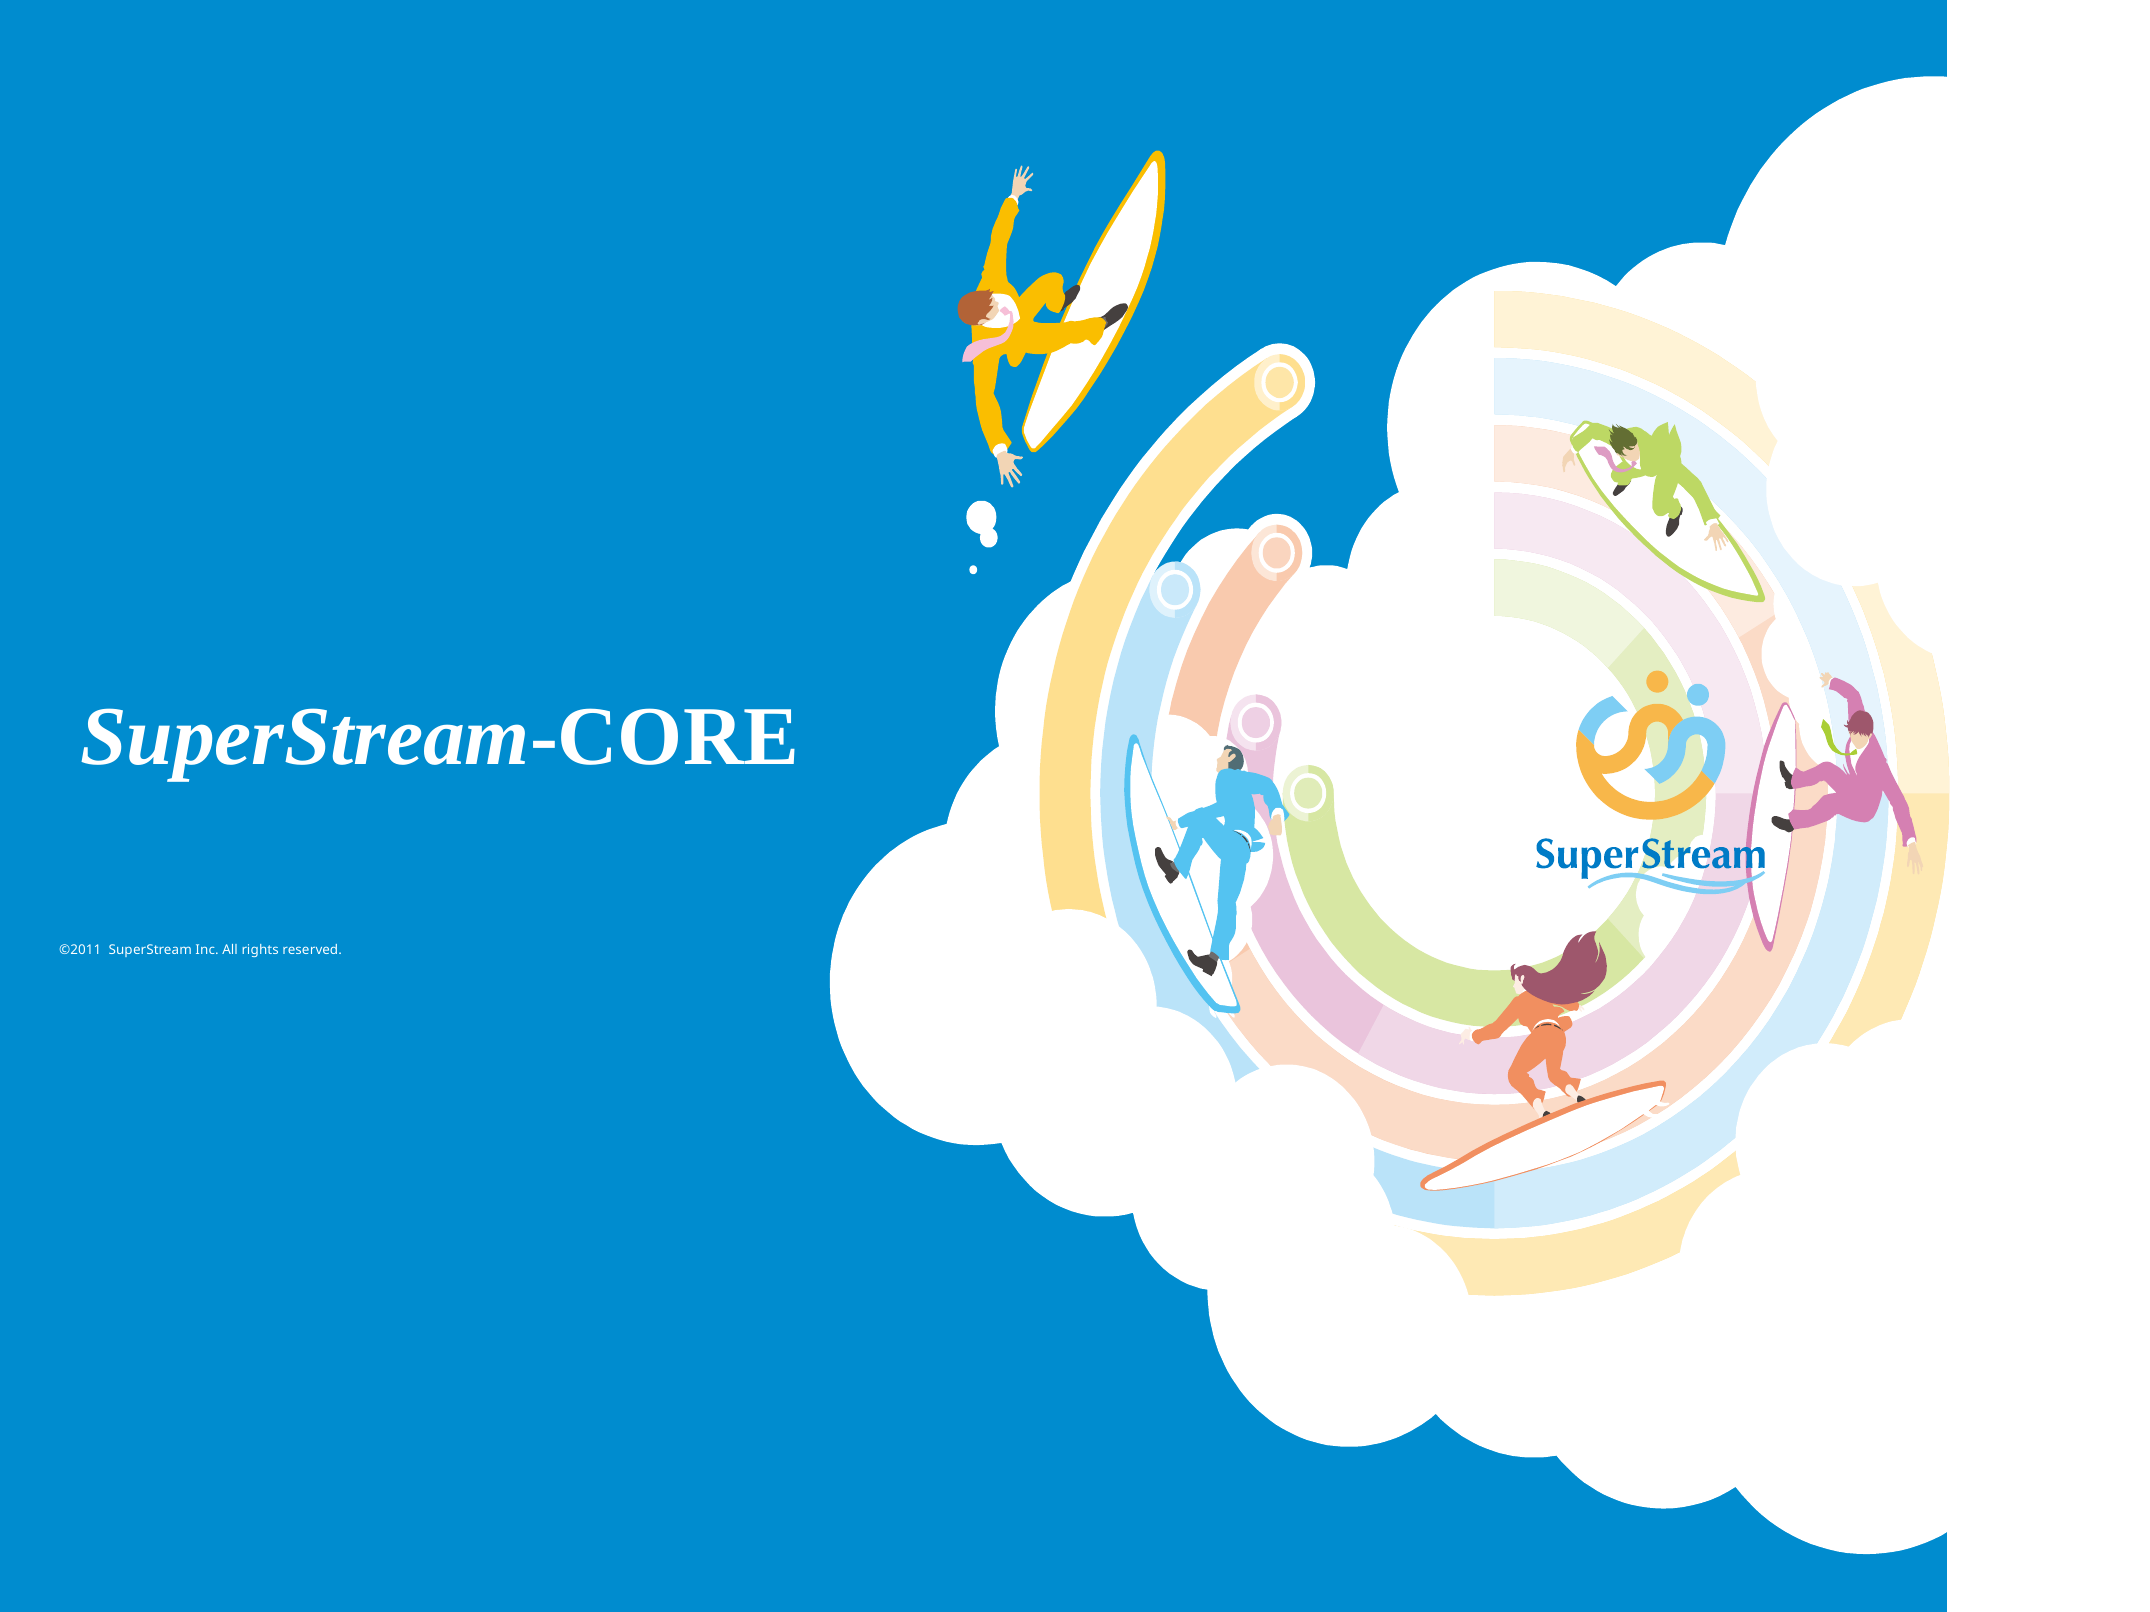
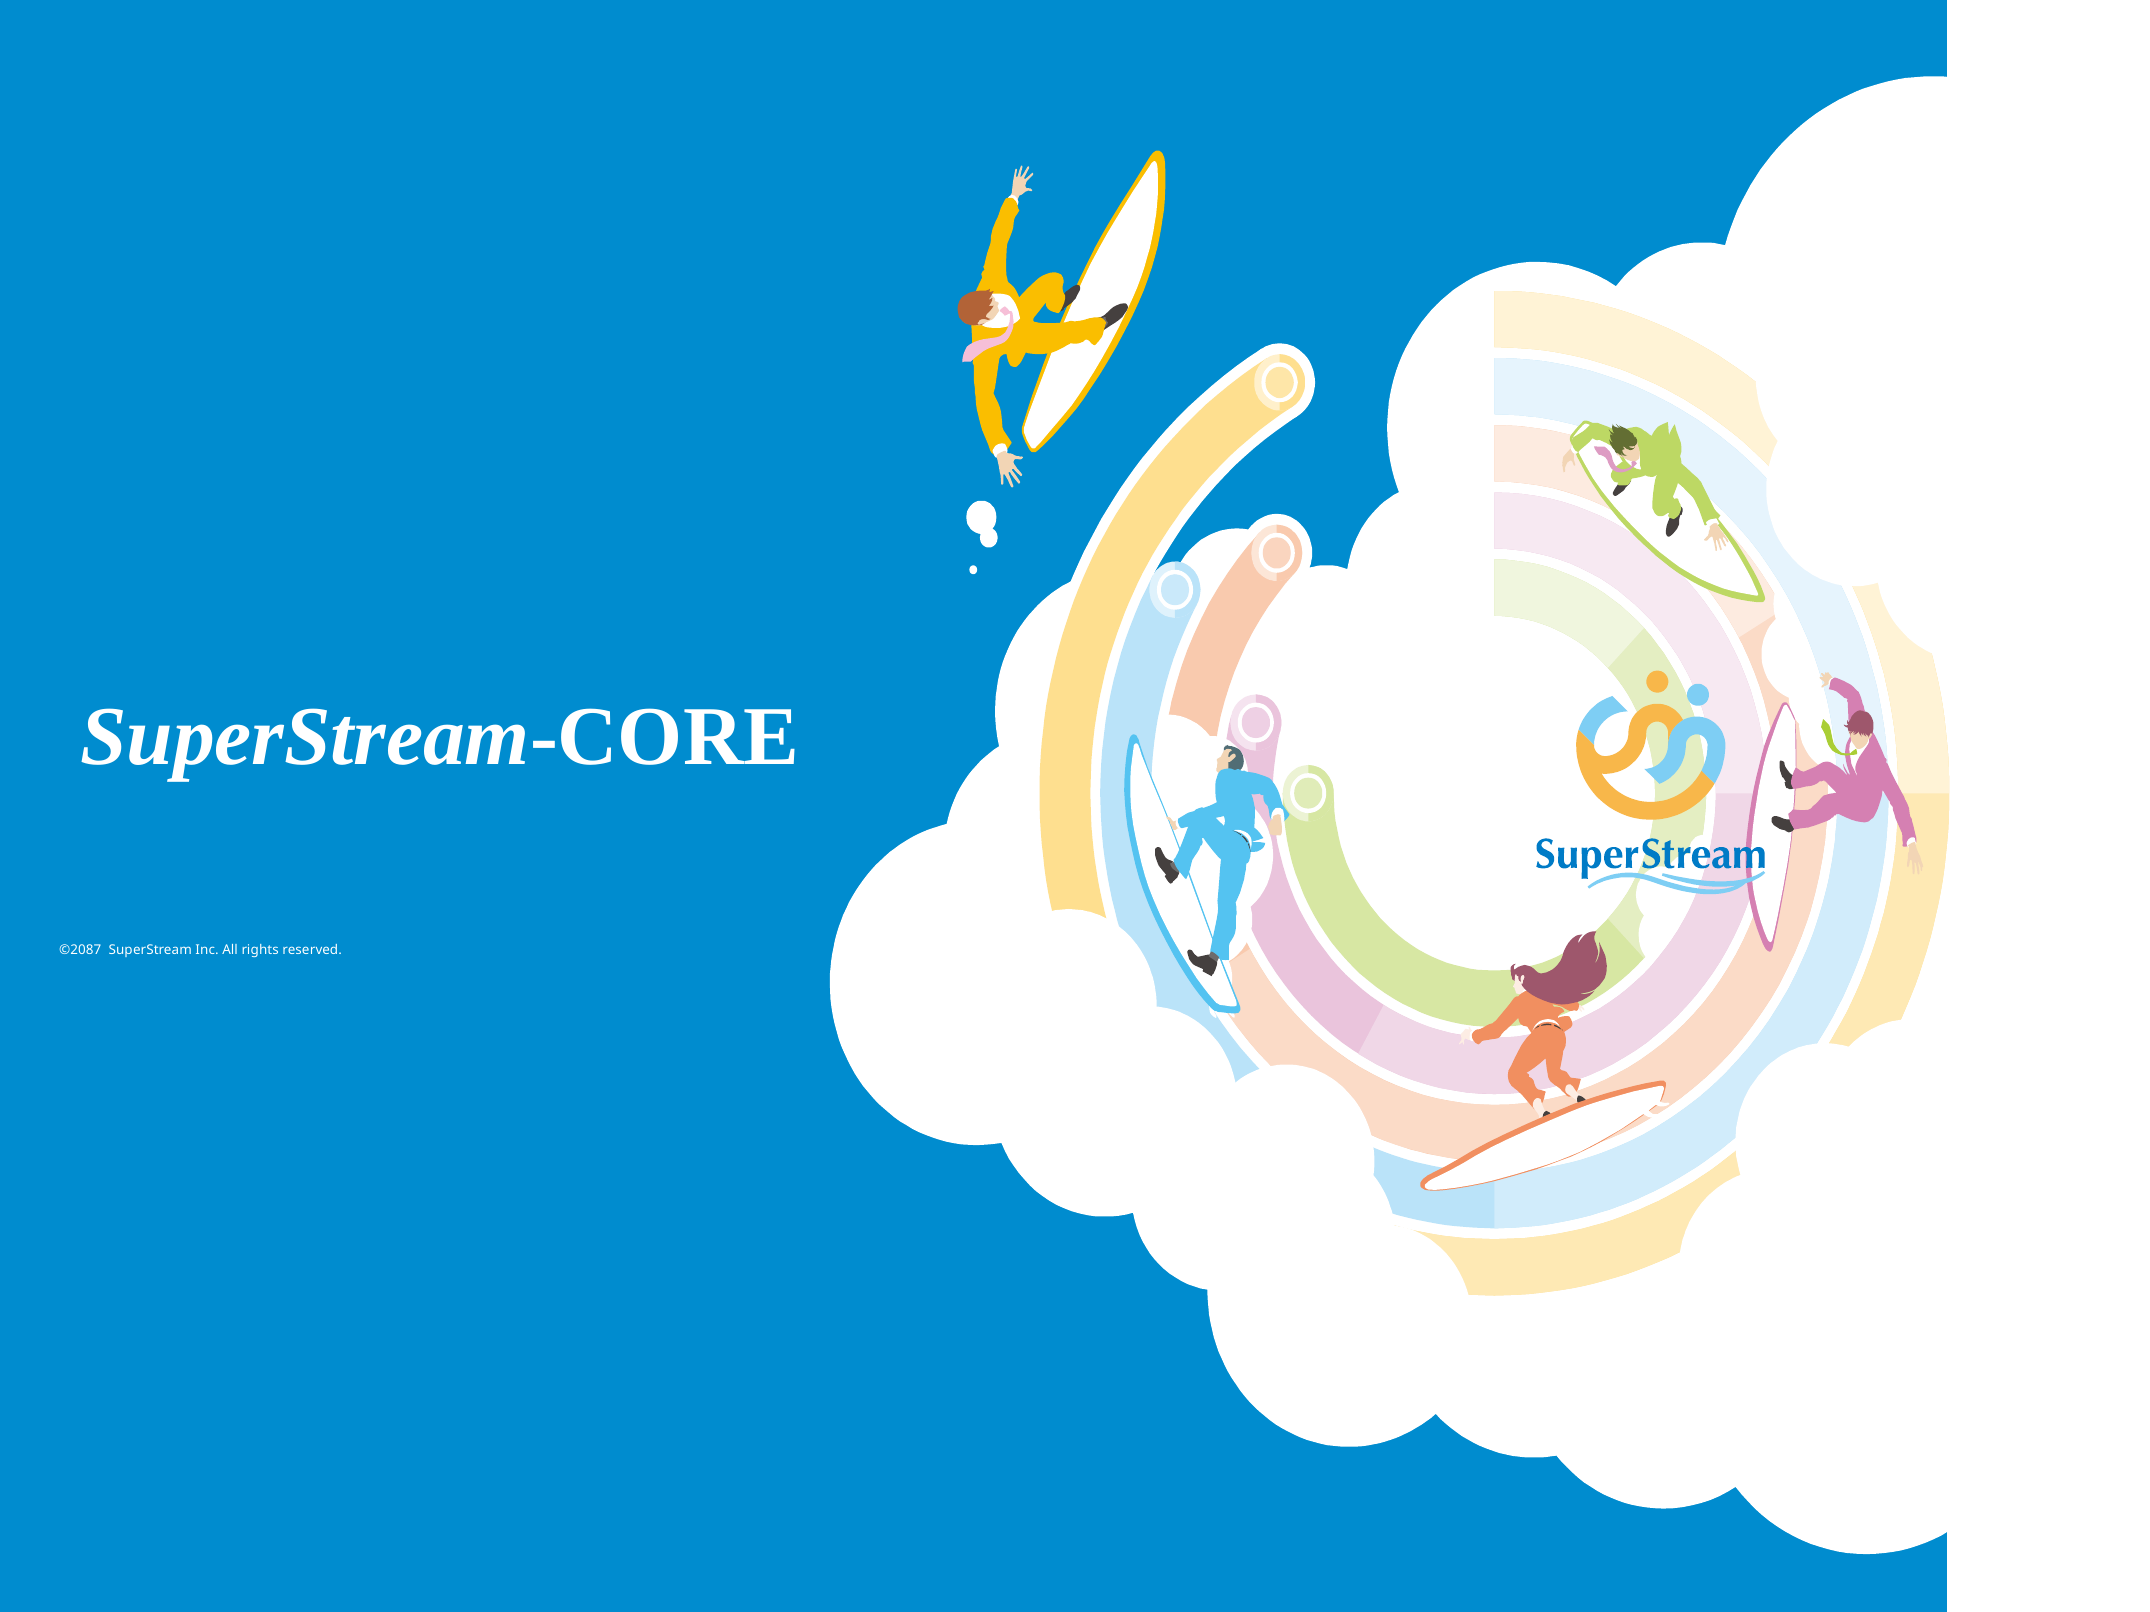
©2011: ©2011 -> ©2087
